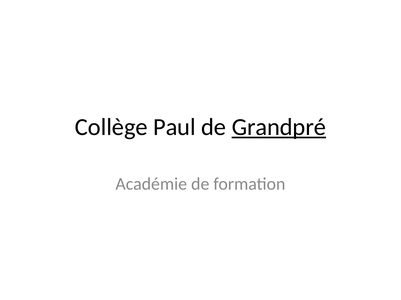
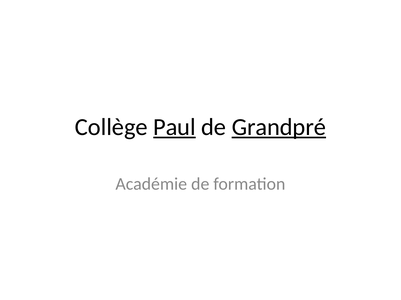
Paul underline: none -> present
